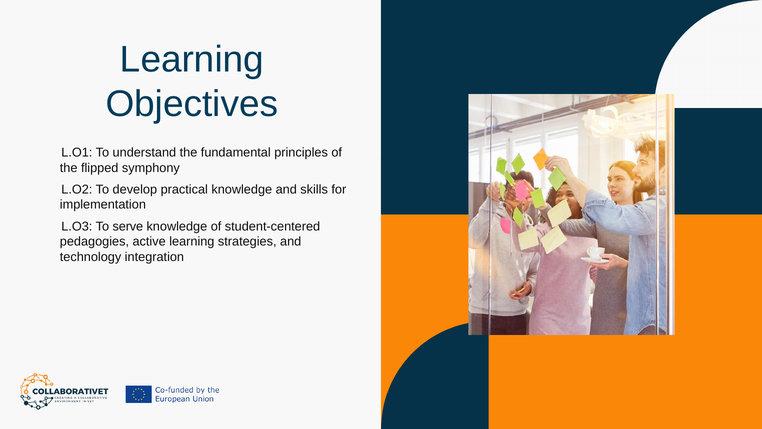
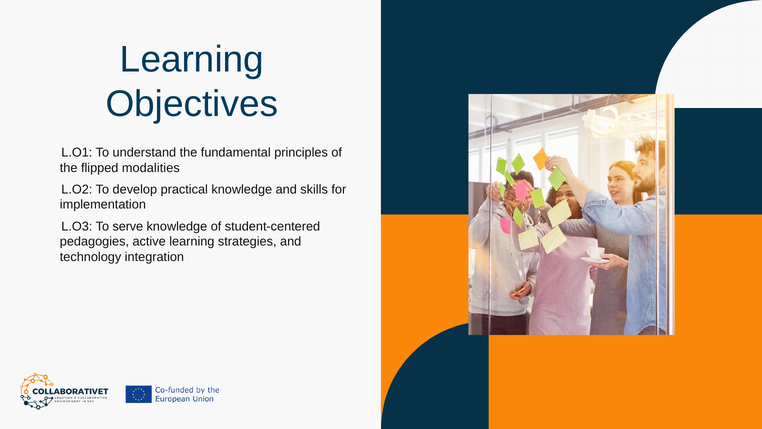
symphony: symphony -> modalities
